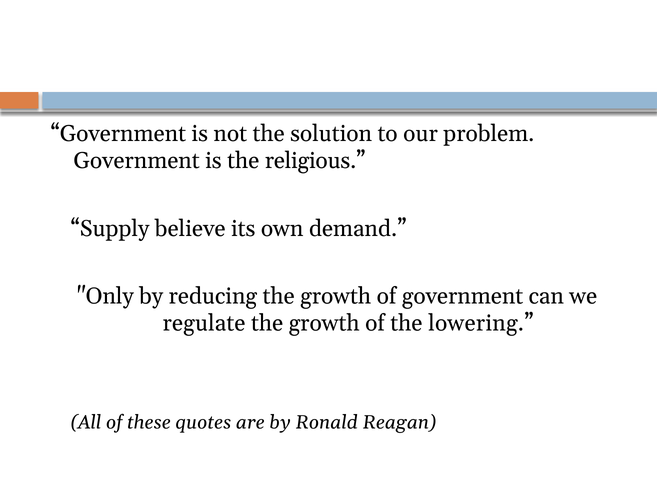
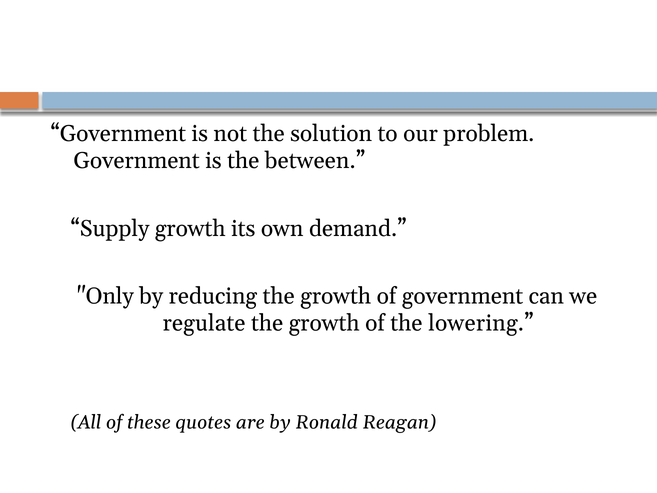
religious: religious -> between
Supply believe: believe -> growth
